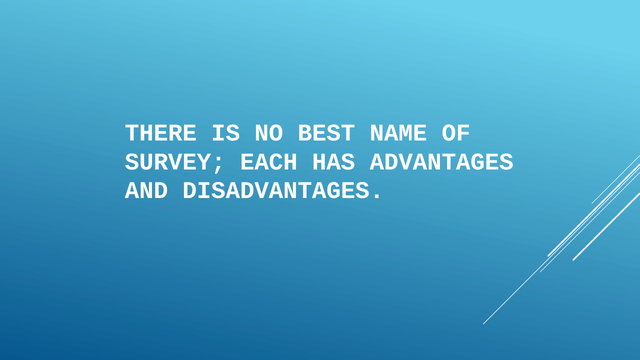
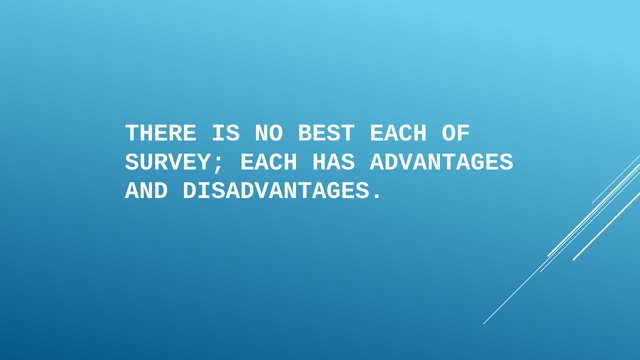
BEST NAME: NAME -> EACH
